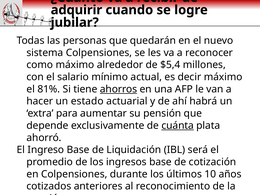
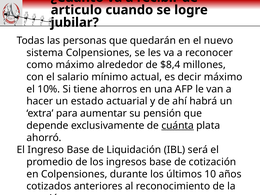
adquirir: adquirir -> articulo
$5,4: $5,4 -> $8,4
81%: 81% -> 10%
ahorros underline: present -> none
